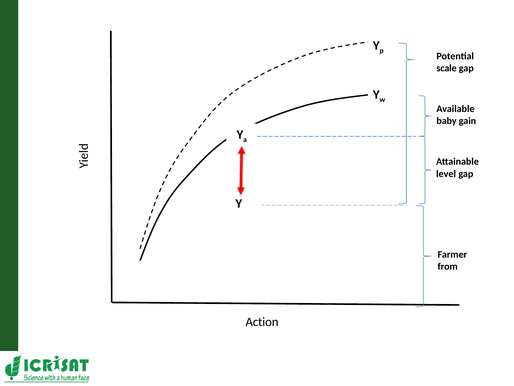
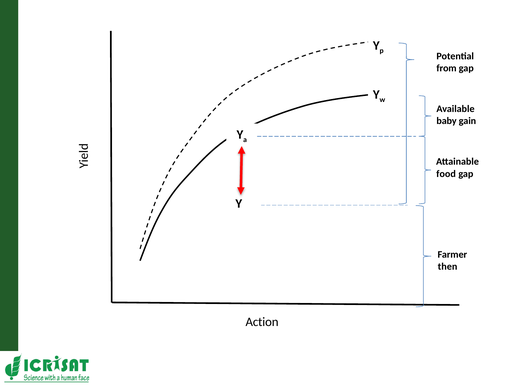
scale: scale -> from
level: level -> food
from: from -> then
